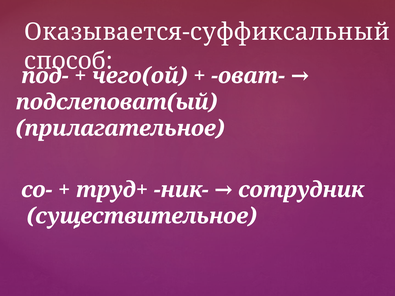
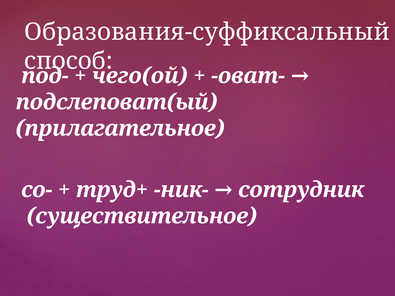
Оказывается-суффиксальный: Оказывается-суффиксальный -> Образования-суффиксальный
